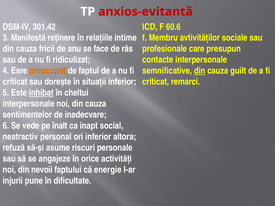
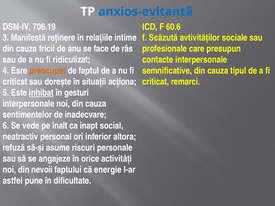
anxios-evitantă colour: red -> blue
301.42: 301.42 -> 706.19
Membru: Membru -> Scăzută
din at (200, 71) underline: present -> none
guilt: guilt -> tipul
situaţii inferior: inferior -> acţiona
cheltui: cheltui -> gesturi
injurii: injurii -> astfel
